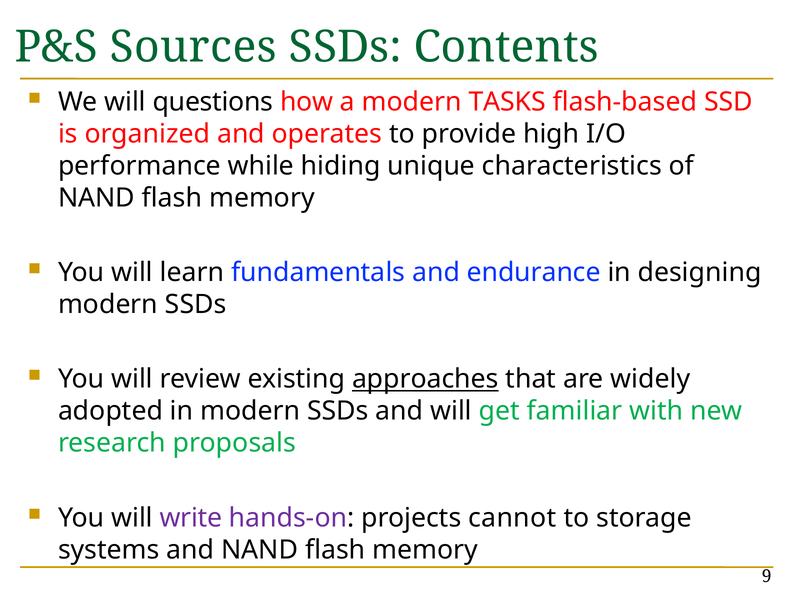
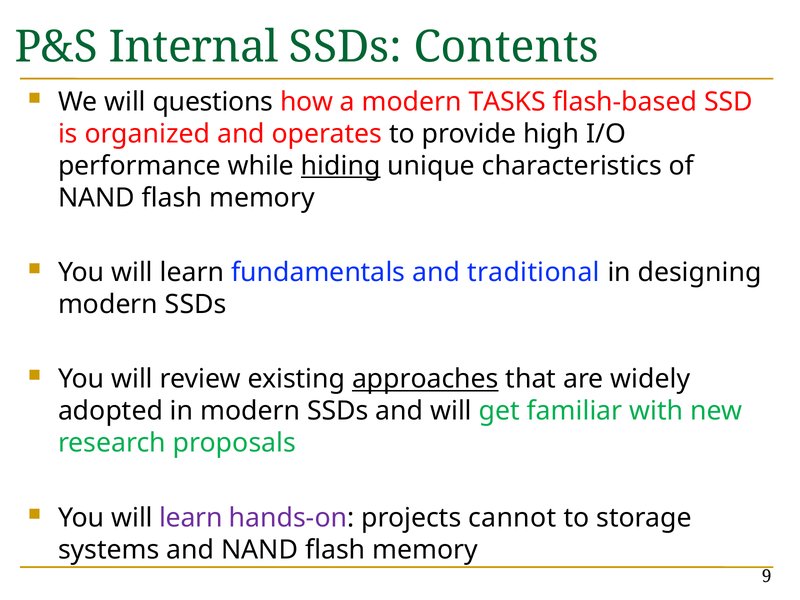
Sources: Sources -> Internal
hiding underline: none -> present
endurance: endurance -> traditional
write at (191, 518): write -> learn
